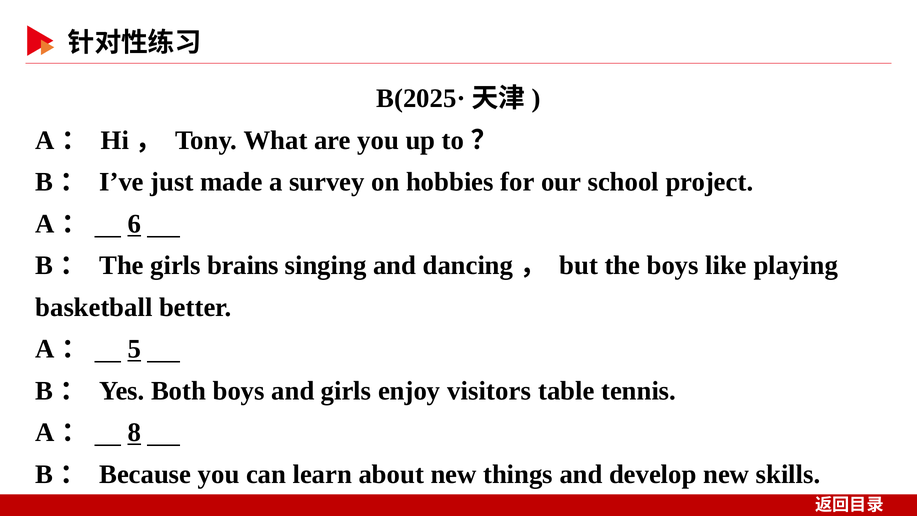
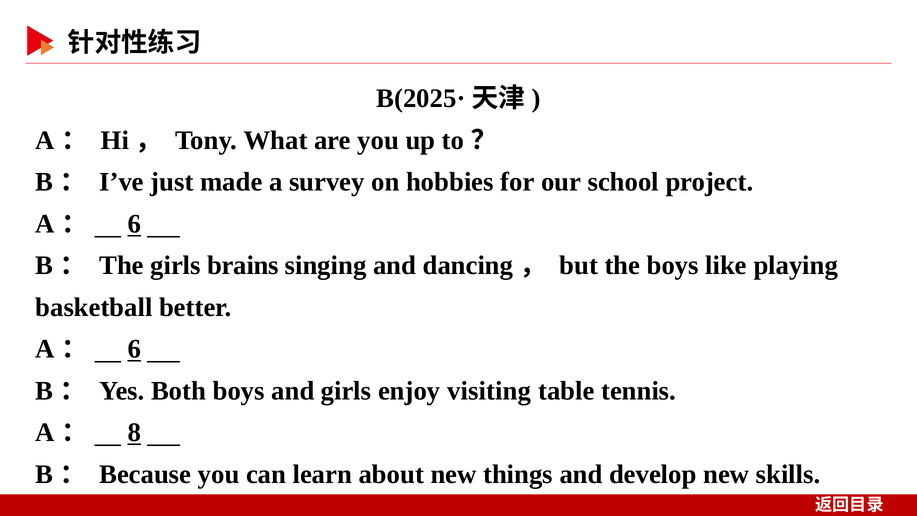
5 at (134, 349): 5 -> 6
visitors: visitors -> visiting
